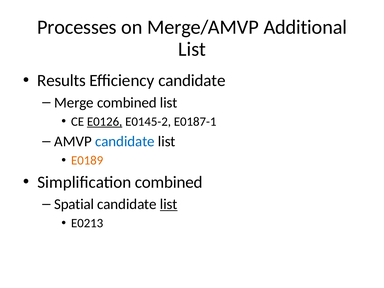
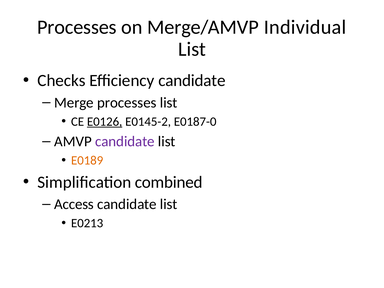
Additional: Additional -> Individual
Results: Results -> Checks
Merge combined: combined -> processes
E0187-1: E0187-1 -> E0187-0
candidate at (125, 141) colour: blue -> purple
Spatial: Spatial -> Access
list at (169, 204) underline: present -> none
